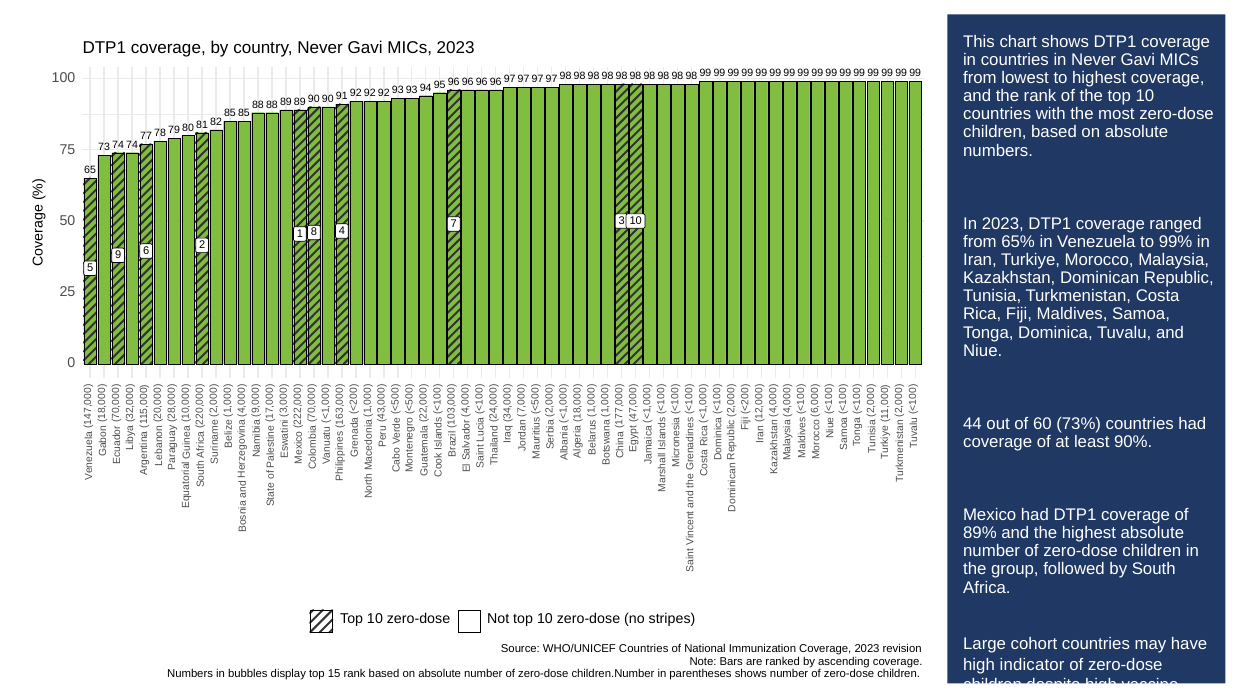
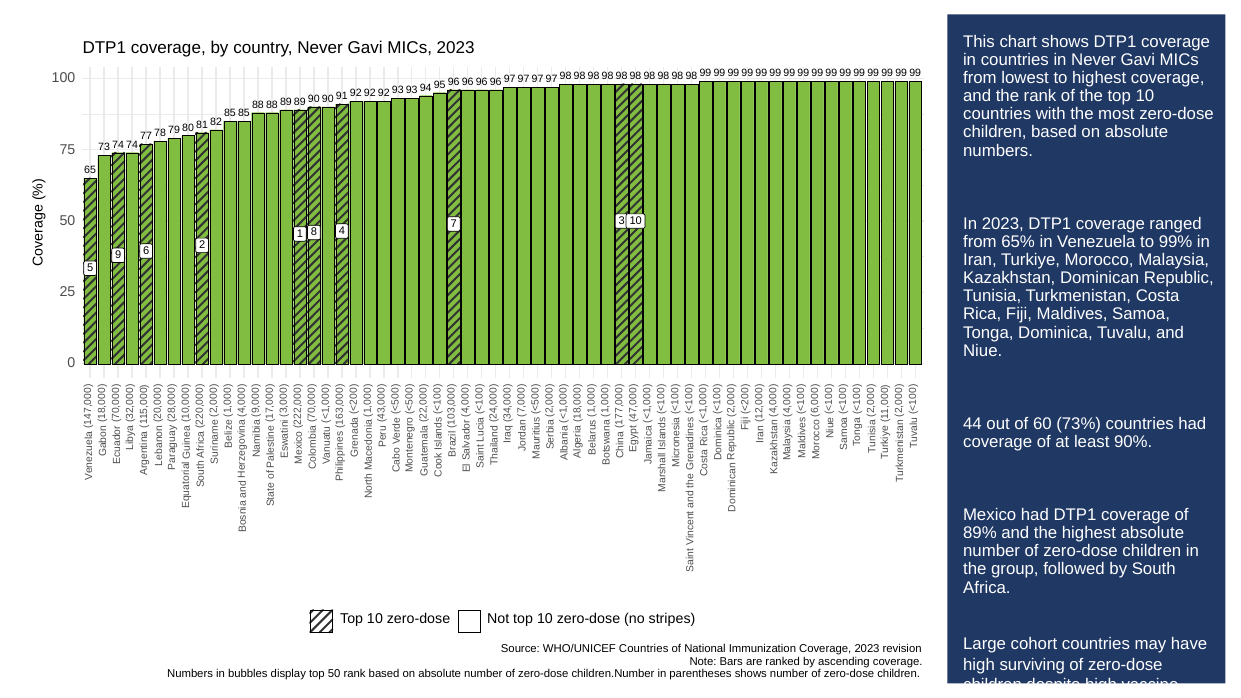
indicator: indicator -> surviving
top 15: 15 -> 50
